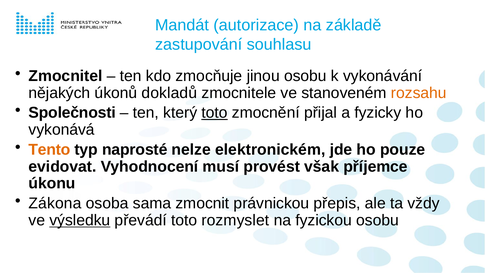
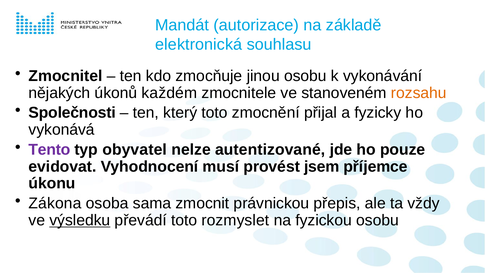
zastupování: zastupování -> elektronická
dokladů: dokladů -> každém
toto at (215, 113) underline: present -> none
Tento colour: orange -> purple
naprosté: naprosté -> obyvatel
elektronickém: elektronickém -> autentizované
však: však -> jsem
